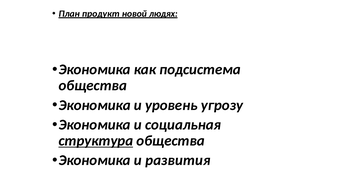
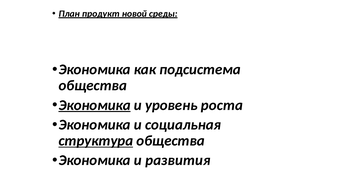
людях: людях -> среды
Экономика at (95, 105) underline: none -> present
угрозу: угрозу -> роста
